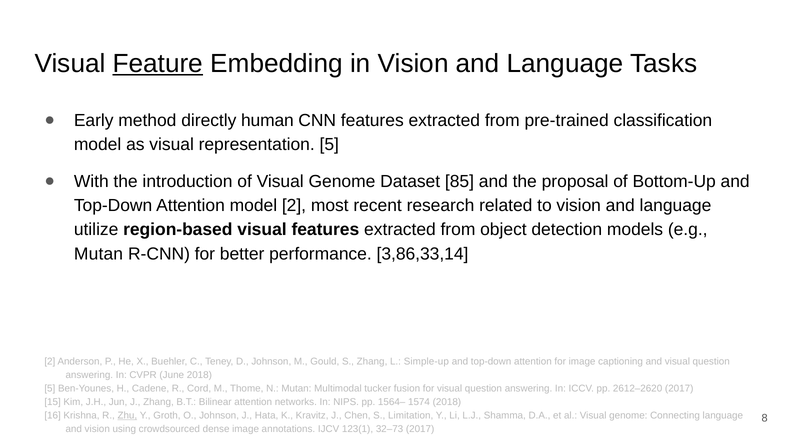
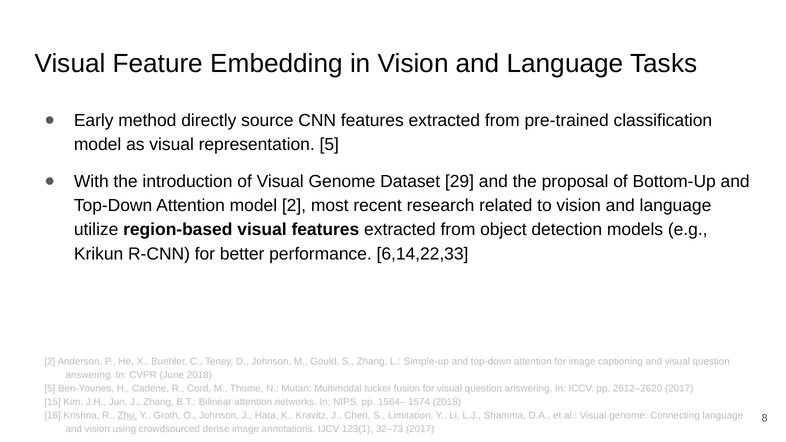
Feature underline: present -> none
human: human -> source
85: 85 -> 29
Mutan at (99, 254): Mutan -> Krikun
3,86,33,14: 3,86,33,14 -> 6,14,22,33
